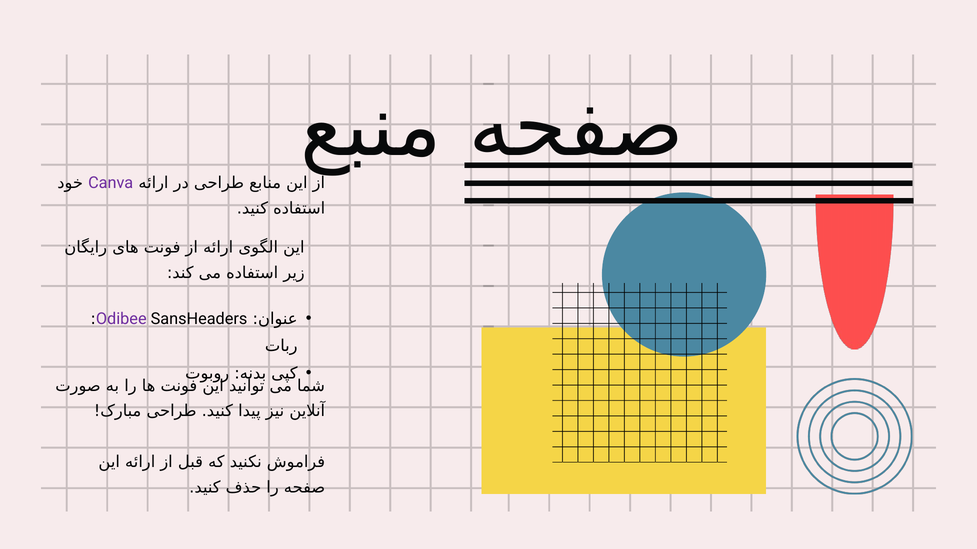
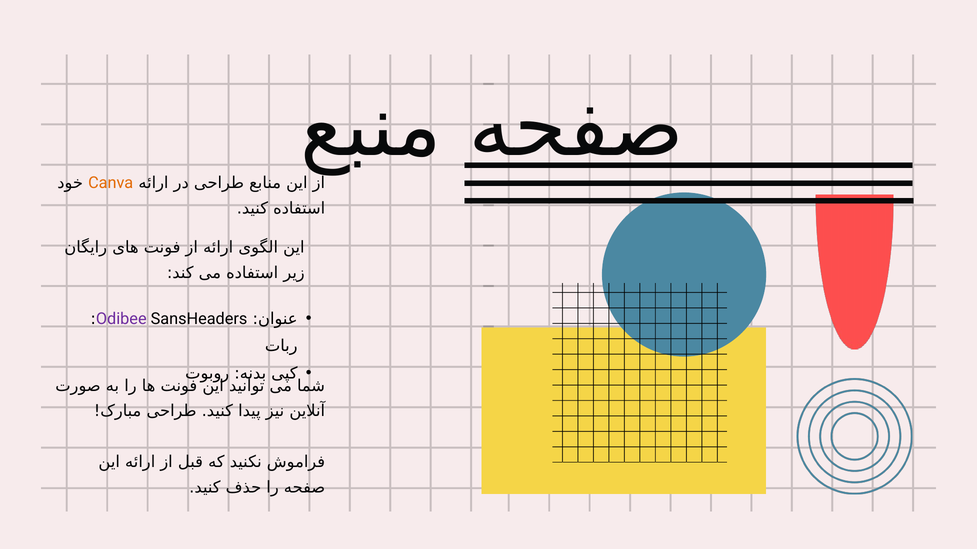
Canva colour: purple -> orange
